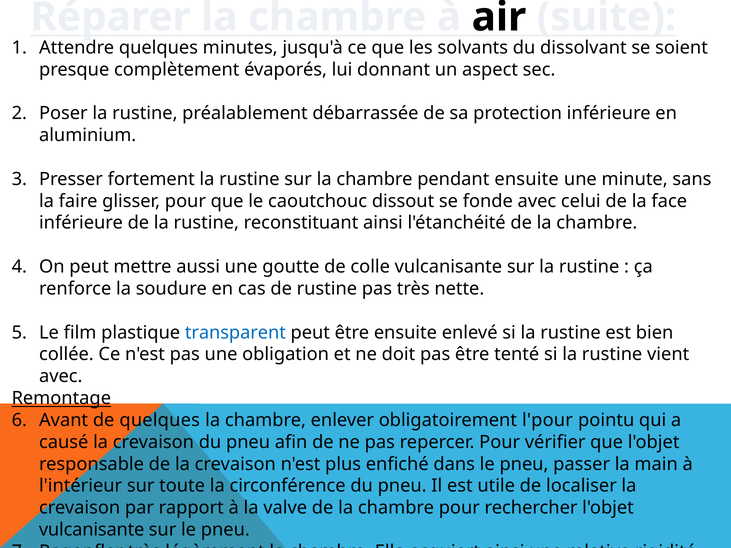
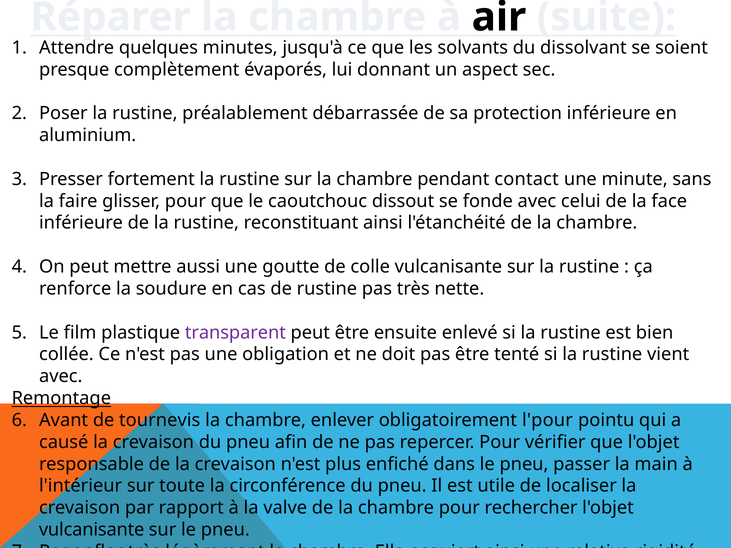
pendant ensuite: ensuite -> contact
transparent colour: blue -> purple
de quelques: quelques -> tournevis
